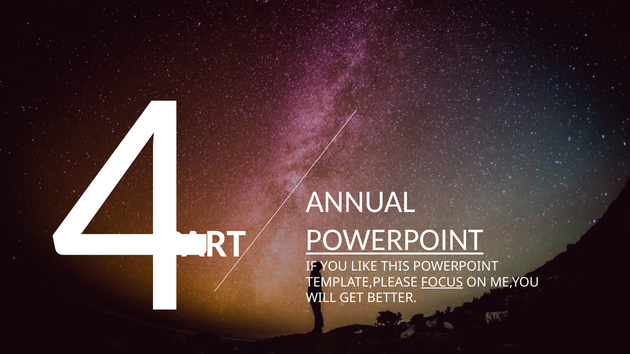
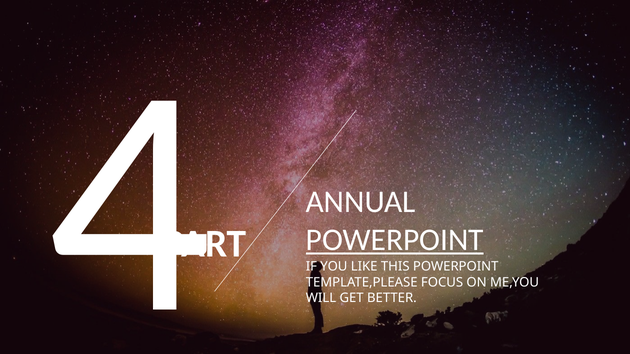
FOCUS underline: present -> none
